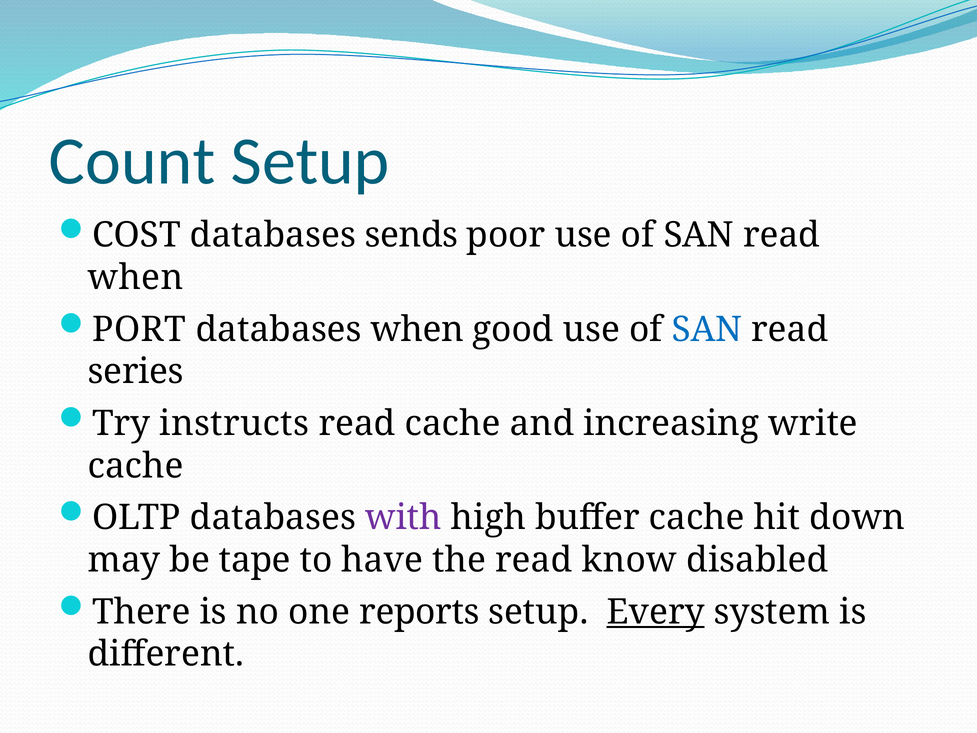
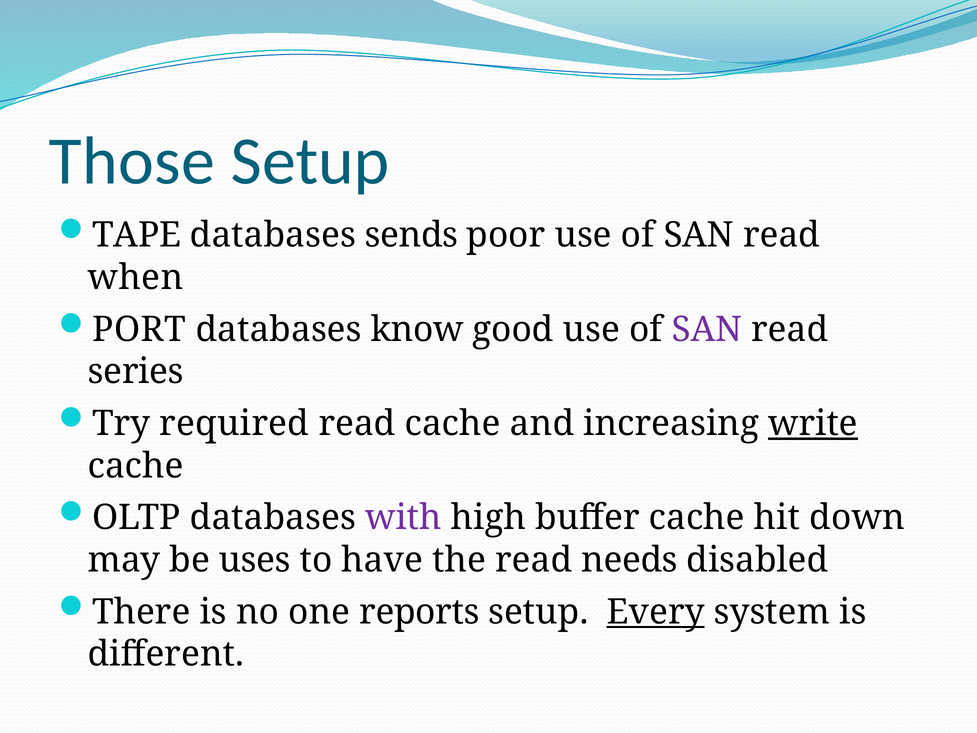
Count: Count -> Those
COST: COST -> TAPE
databases when: when -> know
SAN at (707, 329) colour: blue -> purple
instructs: instructs -> required
write underline: none -> present
tape: tape -> uses
know: know -> needs
